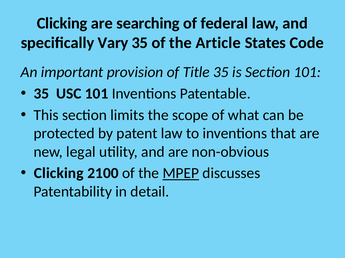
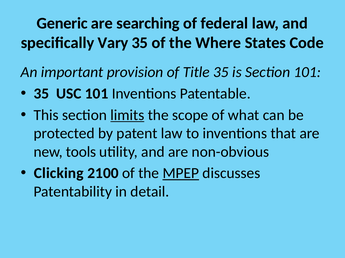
Clicking at (62, 23): Clicking -> Generic
Article: Article -> Where
limits underline: none -> present
legal: legal -> tools
